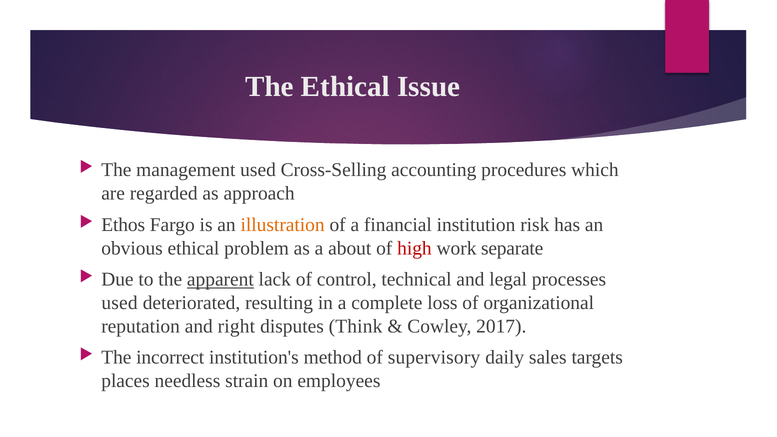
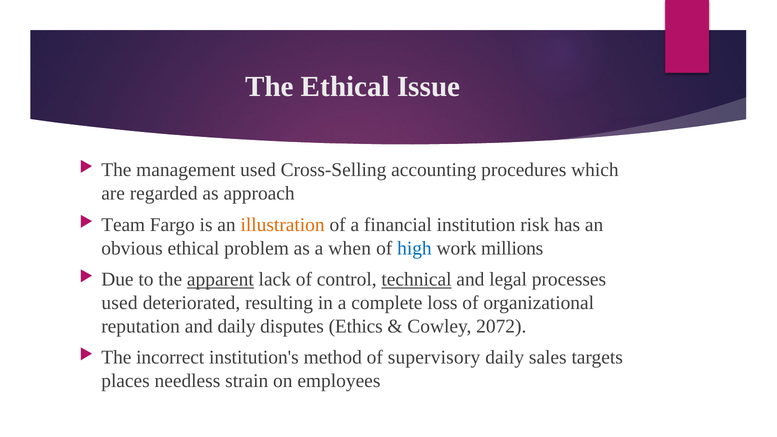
Ethos: Ethos -> Team
about: about -> when
high colour: red -> blue
separate: separate -> millions
technical underline: none -> present
and right: right -> daily
Think: Think -> Ethics
2017: 2017 -> 2072
